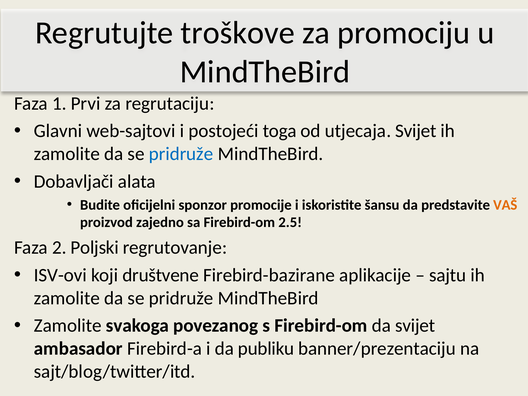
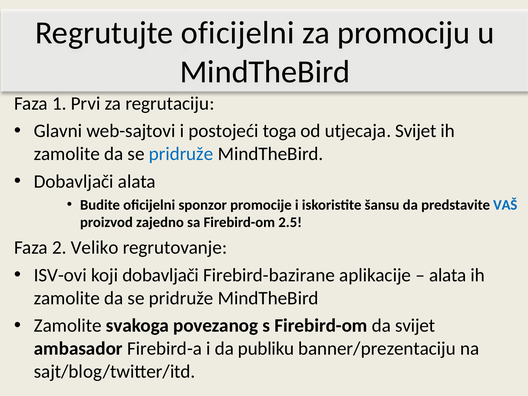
Regrutujte troškove: troškove -> oficijelni
VAŠ colour: orange -> blue
Poljski: Poljski -> Veliko
koji društvene: društvene -> dobavljači
sajtu at (448, 275): sajtu -> alata
